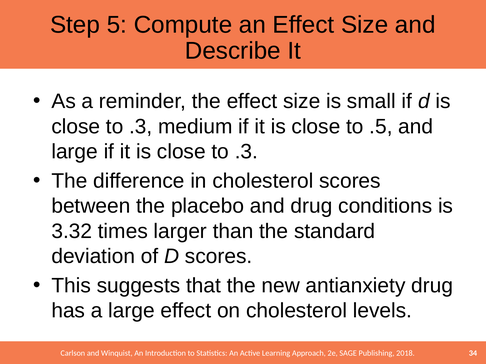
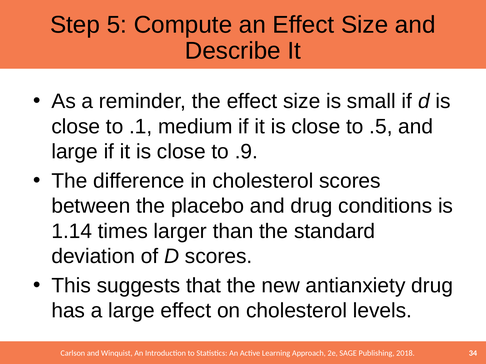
.3 at (141, 127): .3 -> .1
.3 at (246, 152): .3 -> .9
3.32: 3.32 -> 1.14
